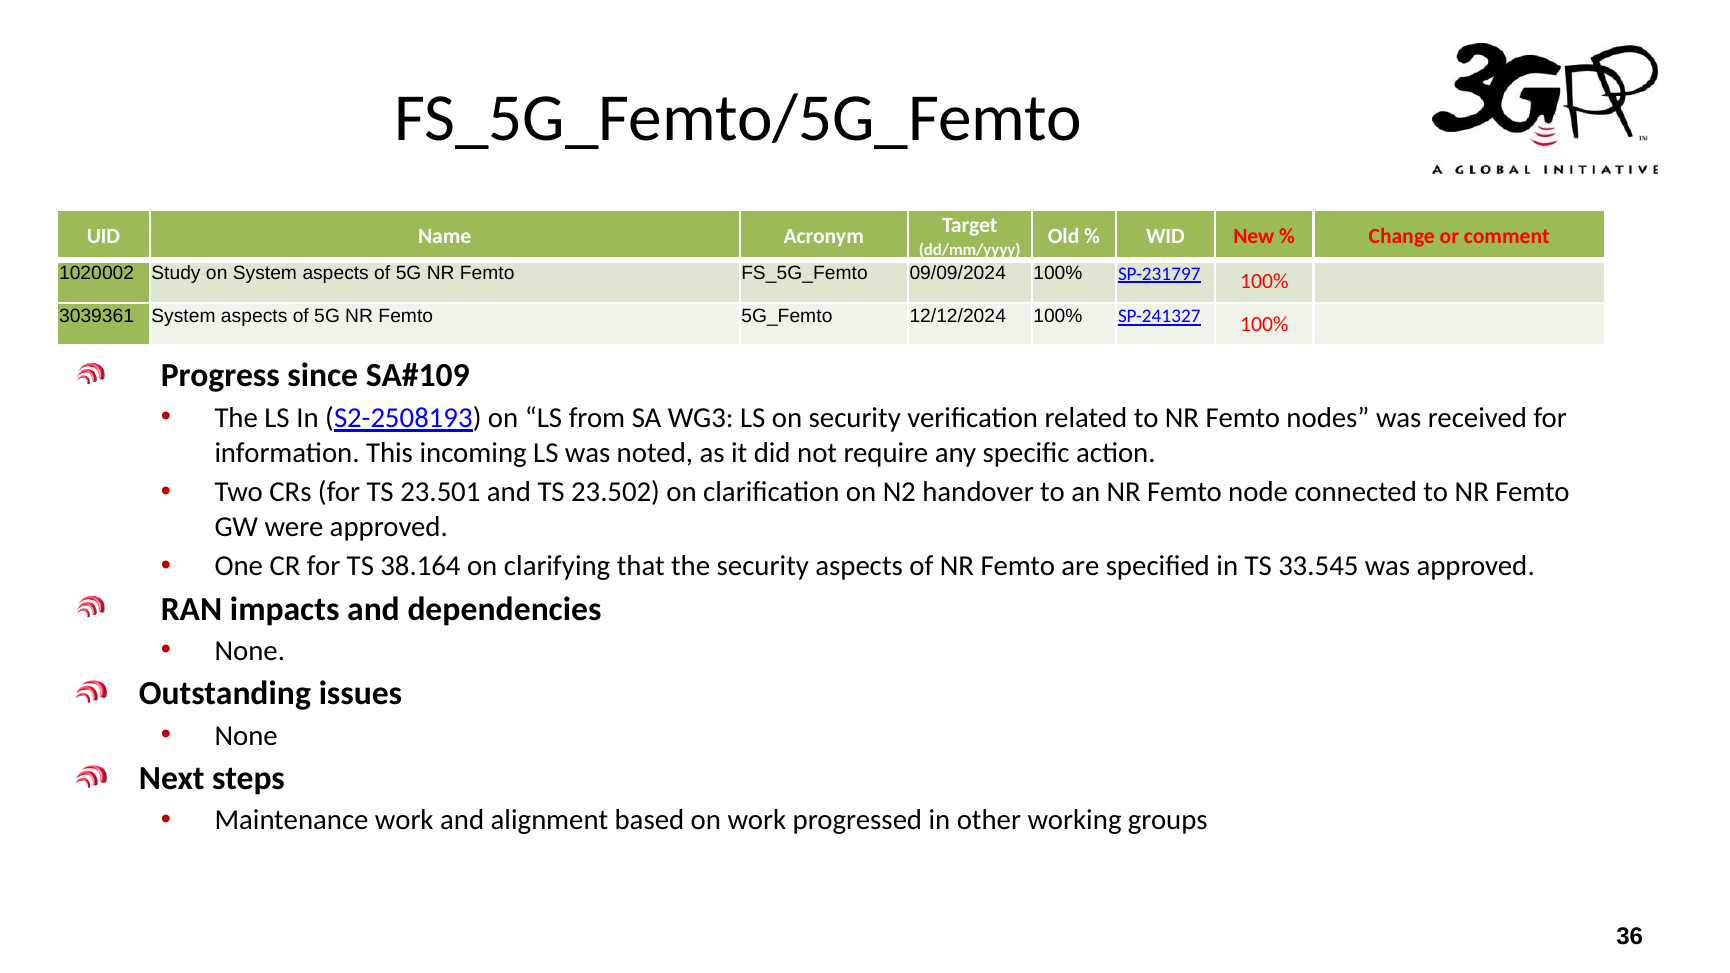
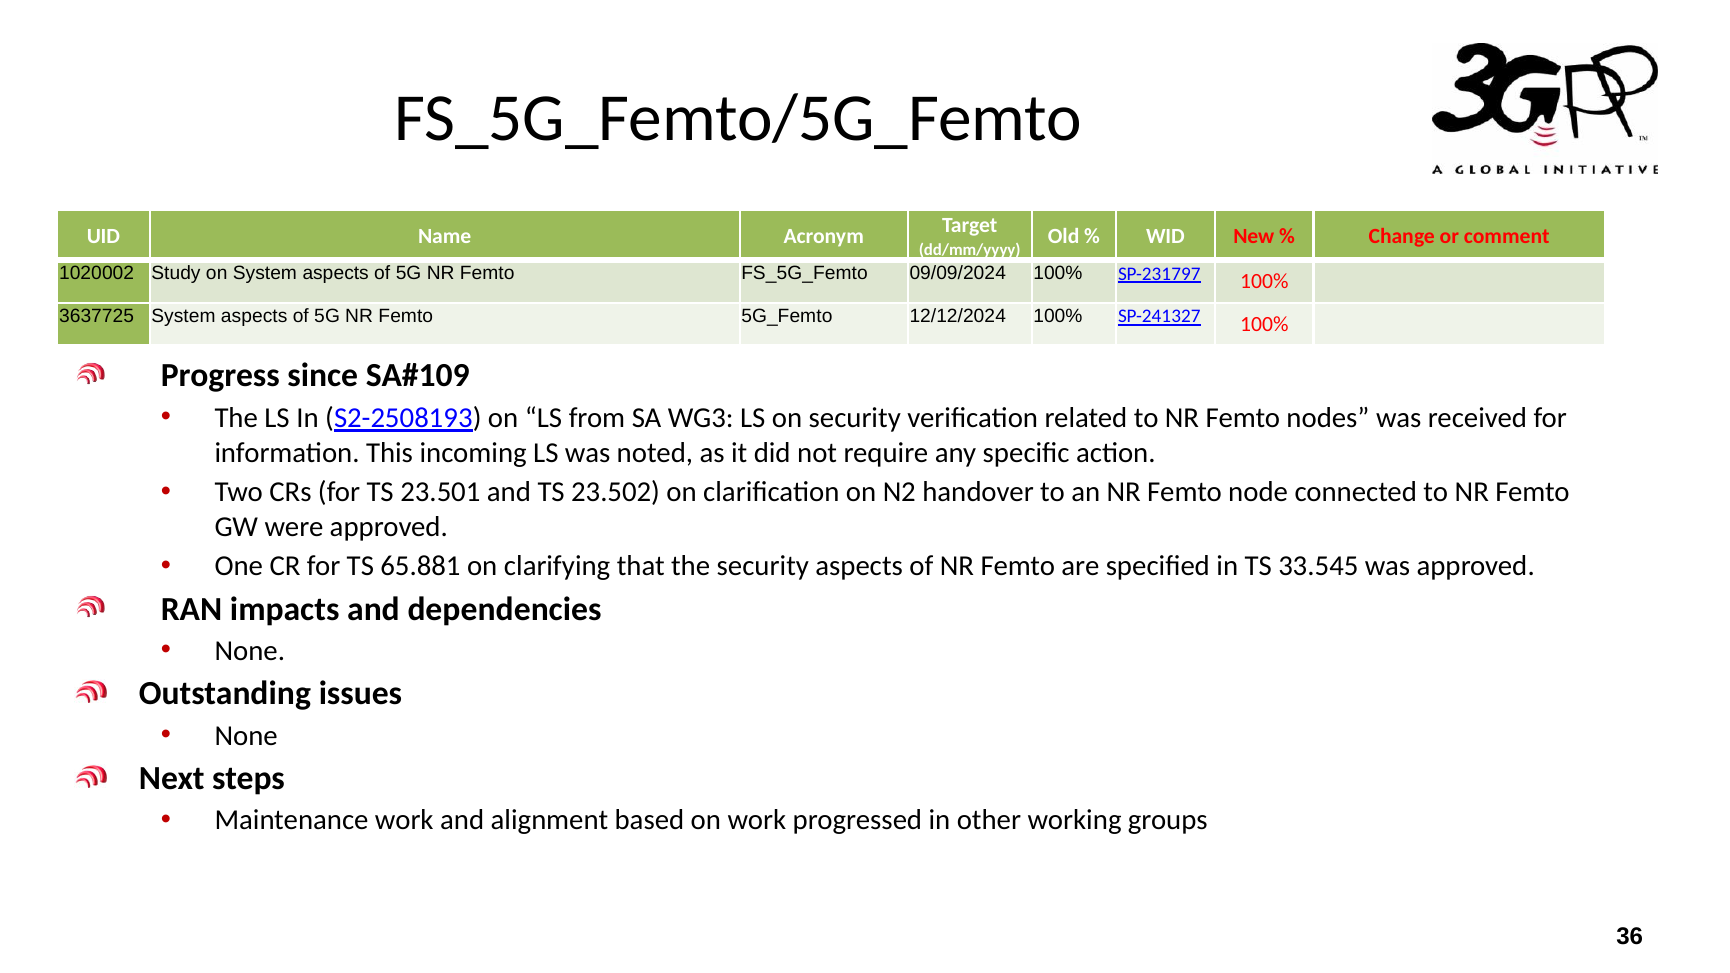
3039361: 3039361 -> 3637725
38.164: 38.164 -> 65.881
